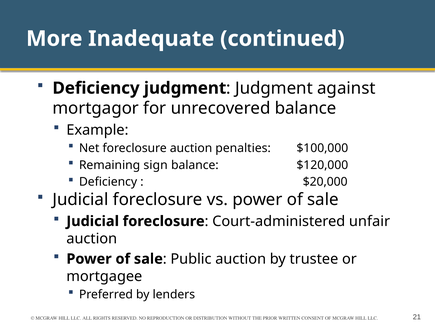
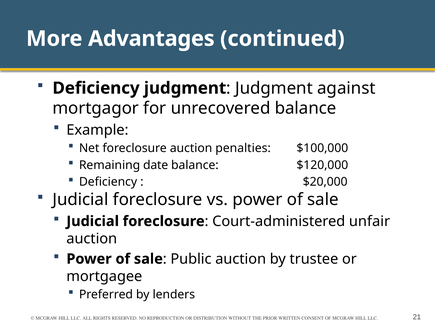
Inadequate: Inadequate -> Advantages
sign: sign -> date
